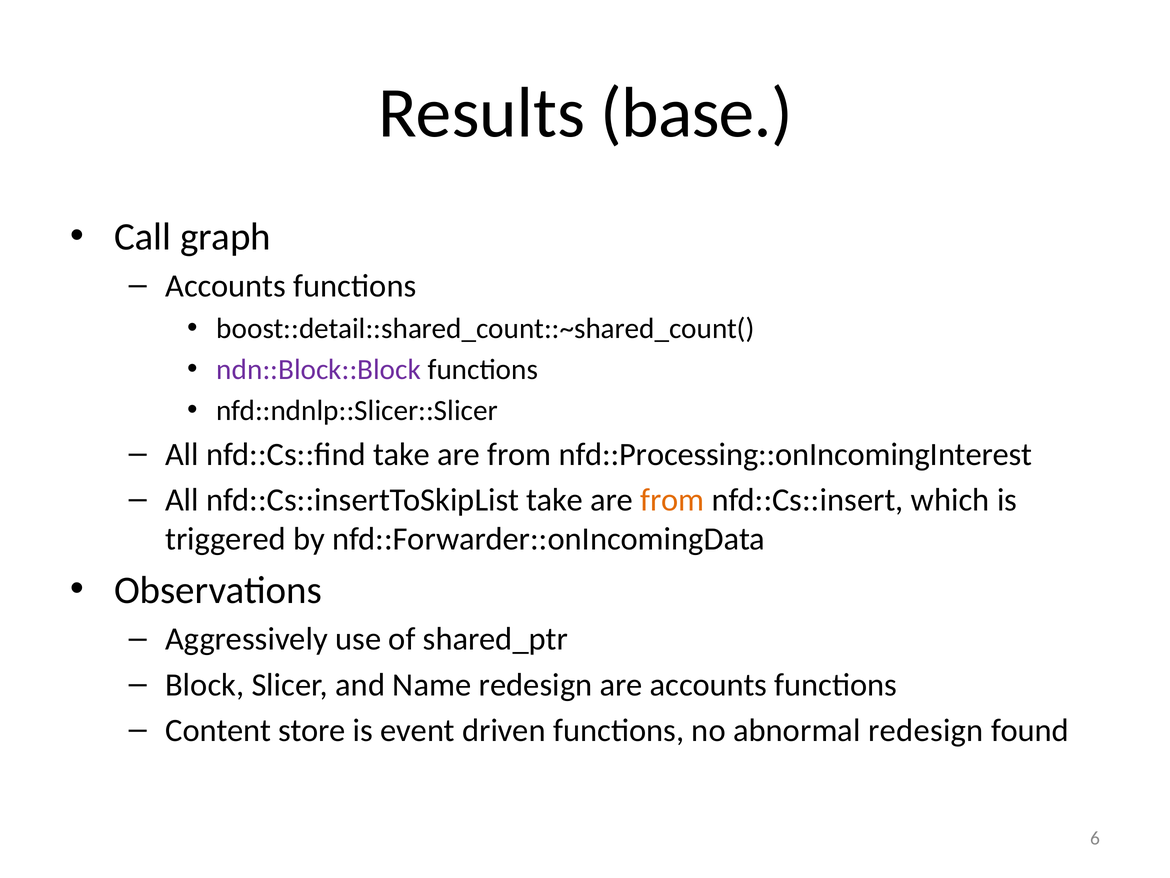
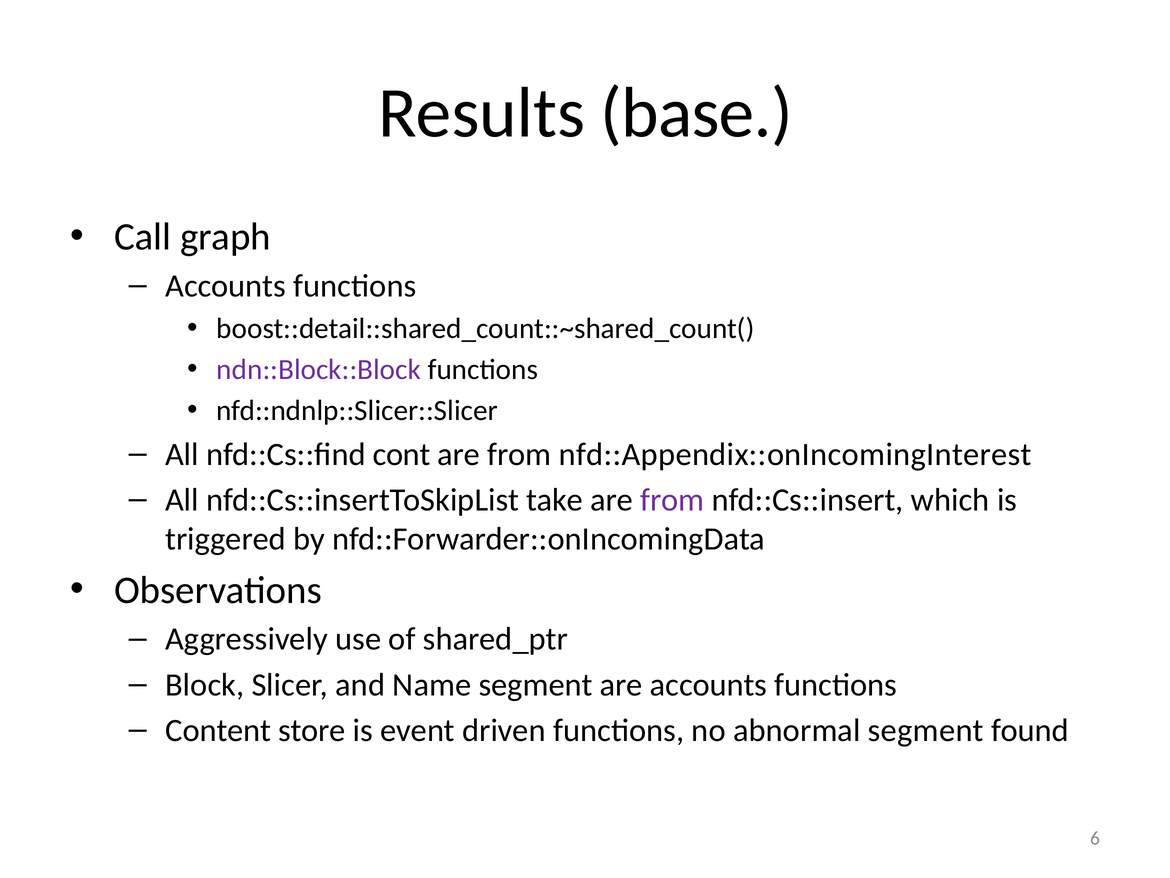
nfd::Cs::find take: take -> cont
nfd::Processing::onIncomingInterest: nfd::Processing::onIncomingInterest -> nfd::Appendix::onIncomingInterest
from at (672, 500) colour: orange -> purple
Name redesign: redesign -> segment
abnormal redesign: redesign -> segment
